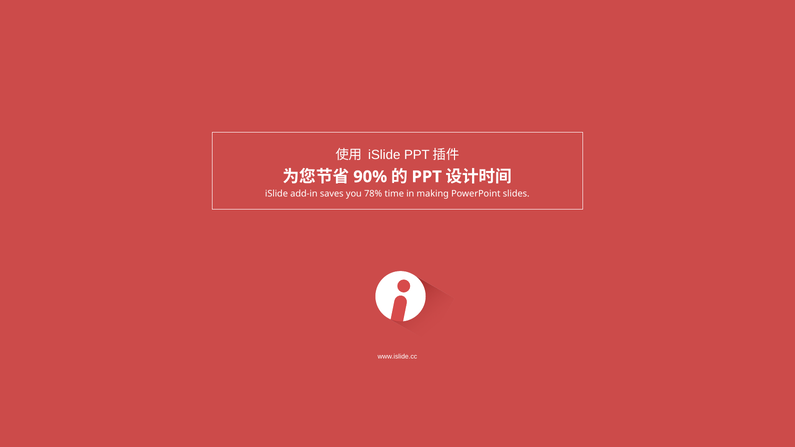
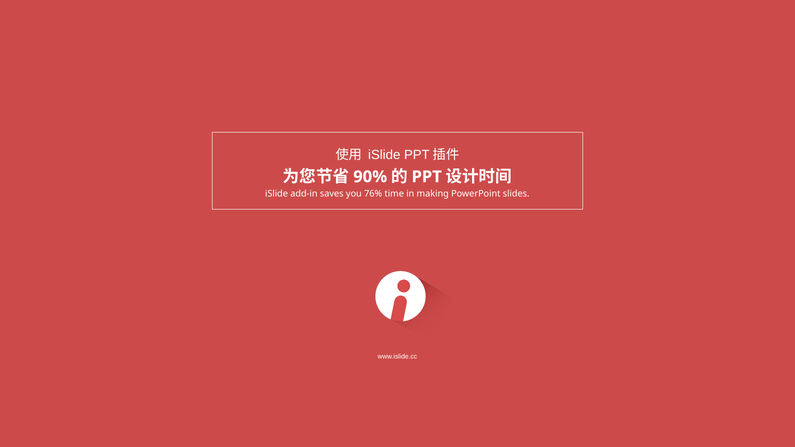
78%: 78% -> 76%
